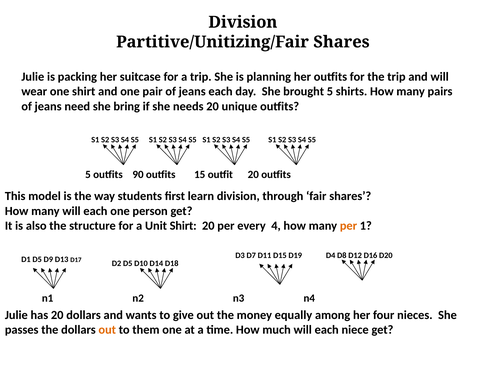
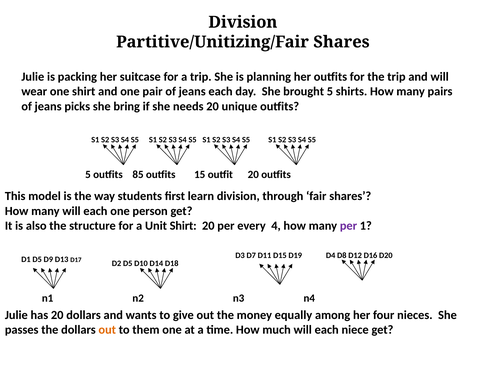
need: need -> picks
90: 90 -> 85
per at (348, 226) colour: orange -> purple
